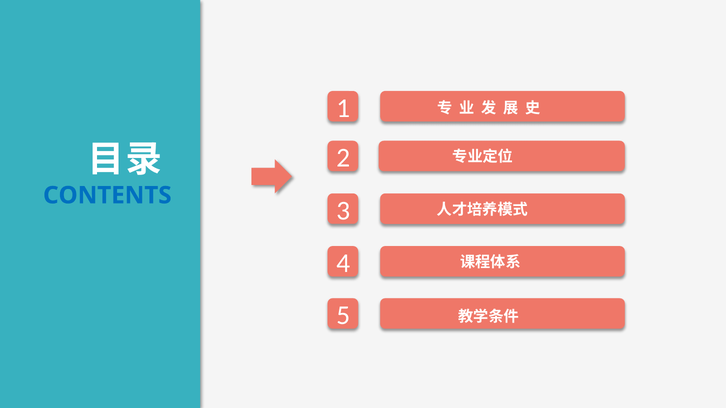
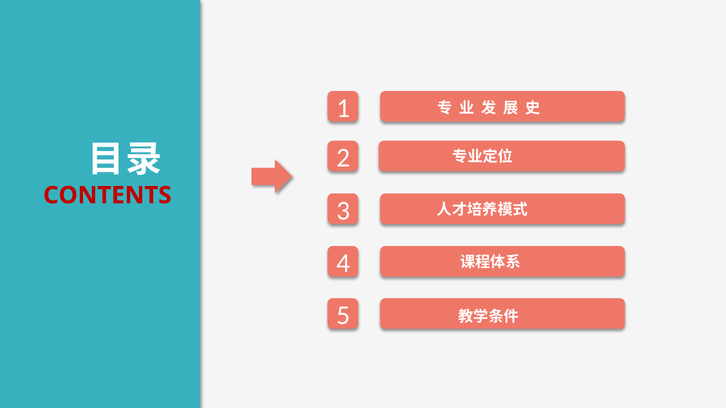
CONTENTS colour: blue -> red
